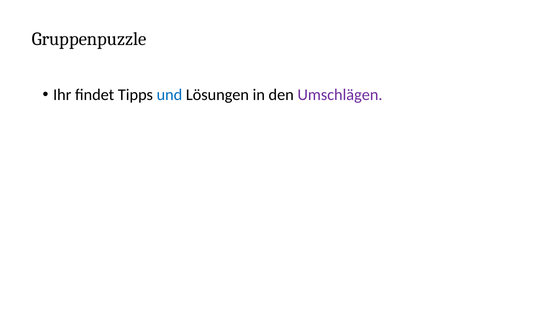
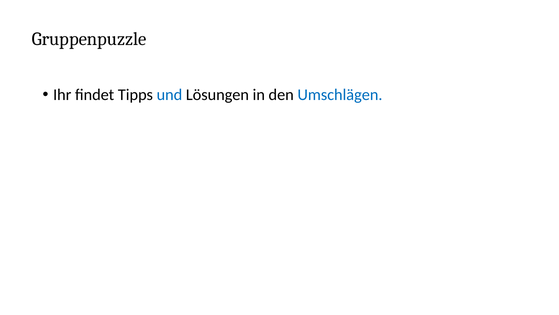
Umschlägen colour: purple -> blue
